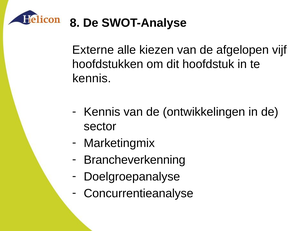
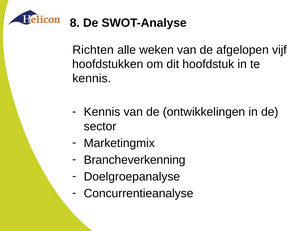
Externe: Externe -> Richten
kiezen: kiezen -> weken
